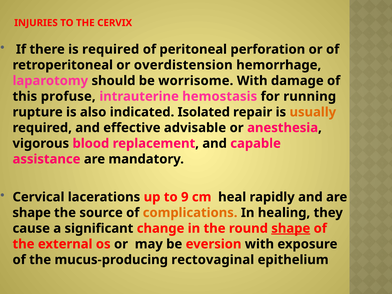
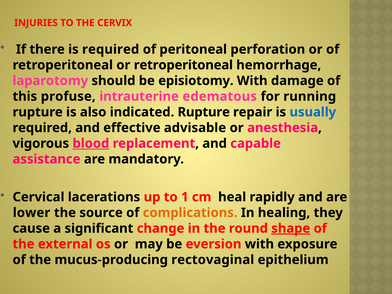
or overdistension: overdistension -> retroperitoneal
worrisome: worrisome -> episiotomy
hemostasis: hemostasis -> edematous
indicated Isolated: Isolated -> Rupture
usually colour: orange -> blue
blood underline: none -> present
9: 9 -> 1
shape at (32, 213): shape -> lower
